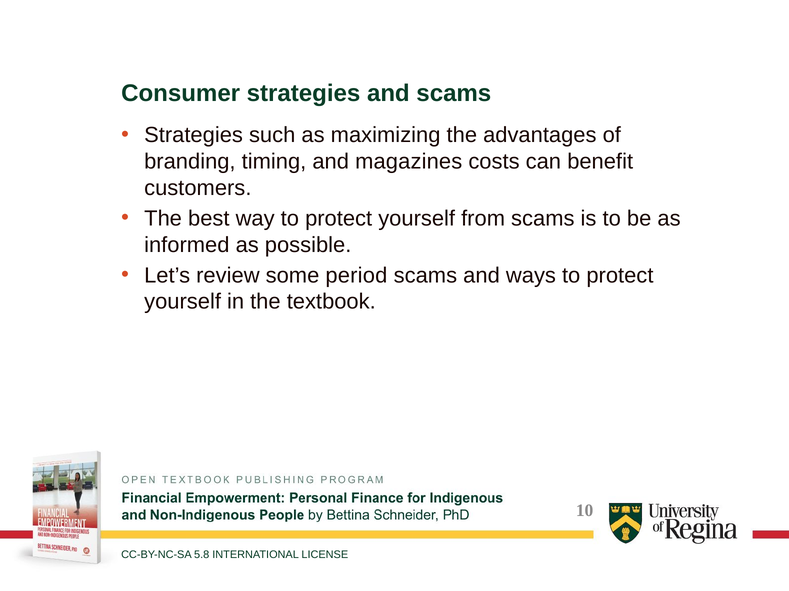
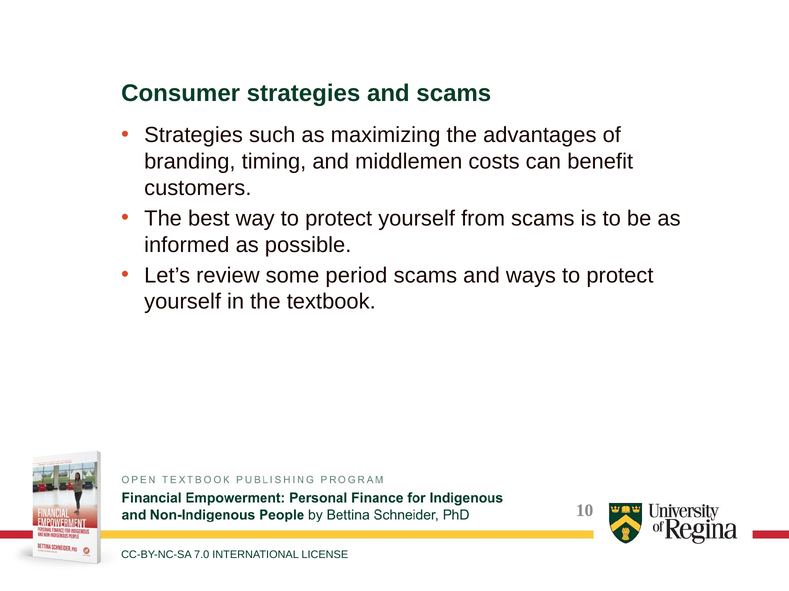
magazines: magazines -> middlemen
5.8: 5.8 -> 7.0
